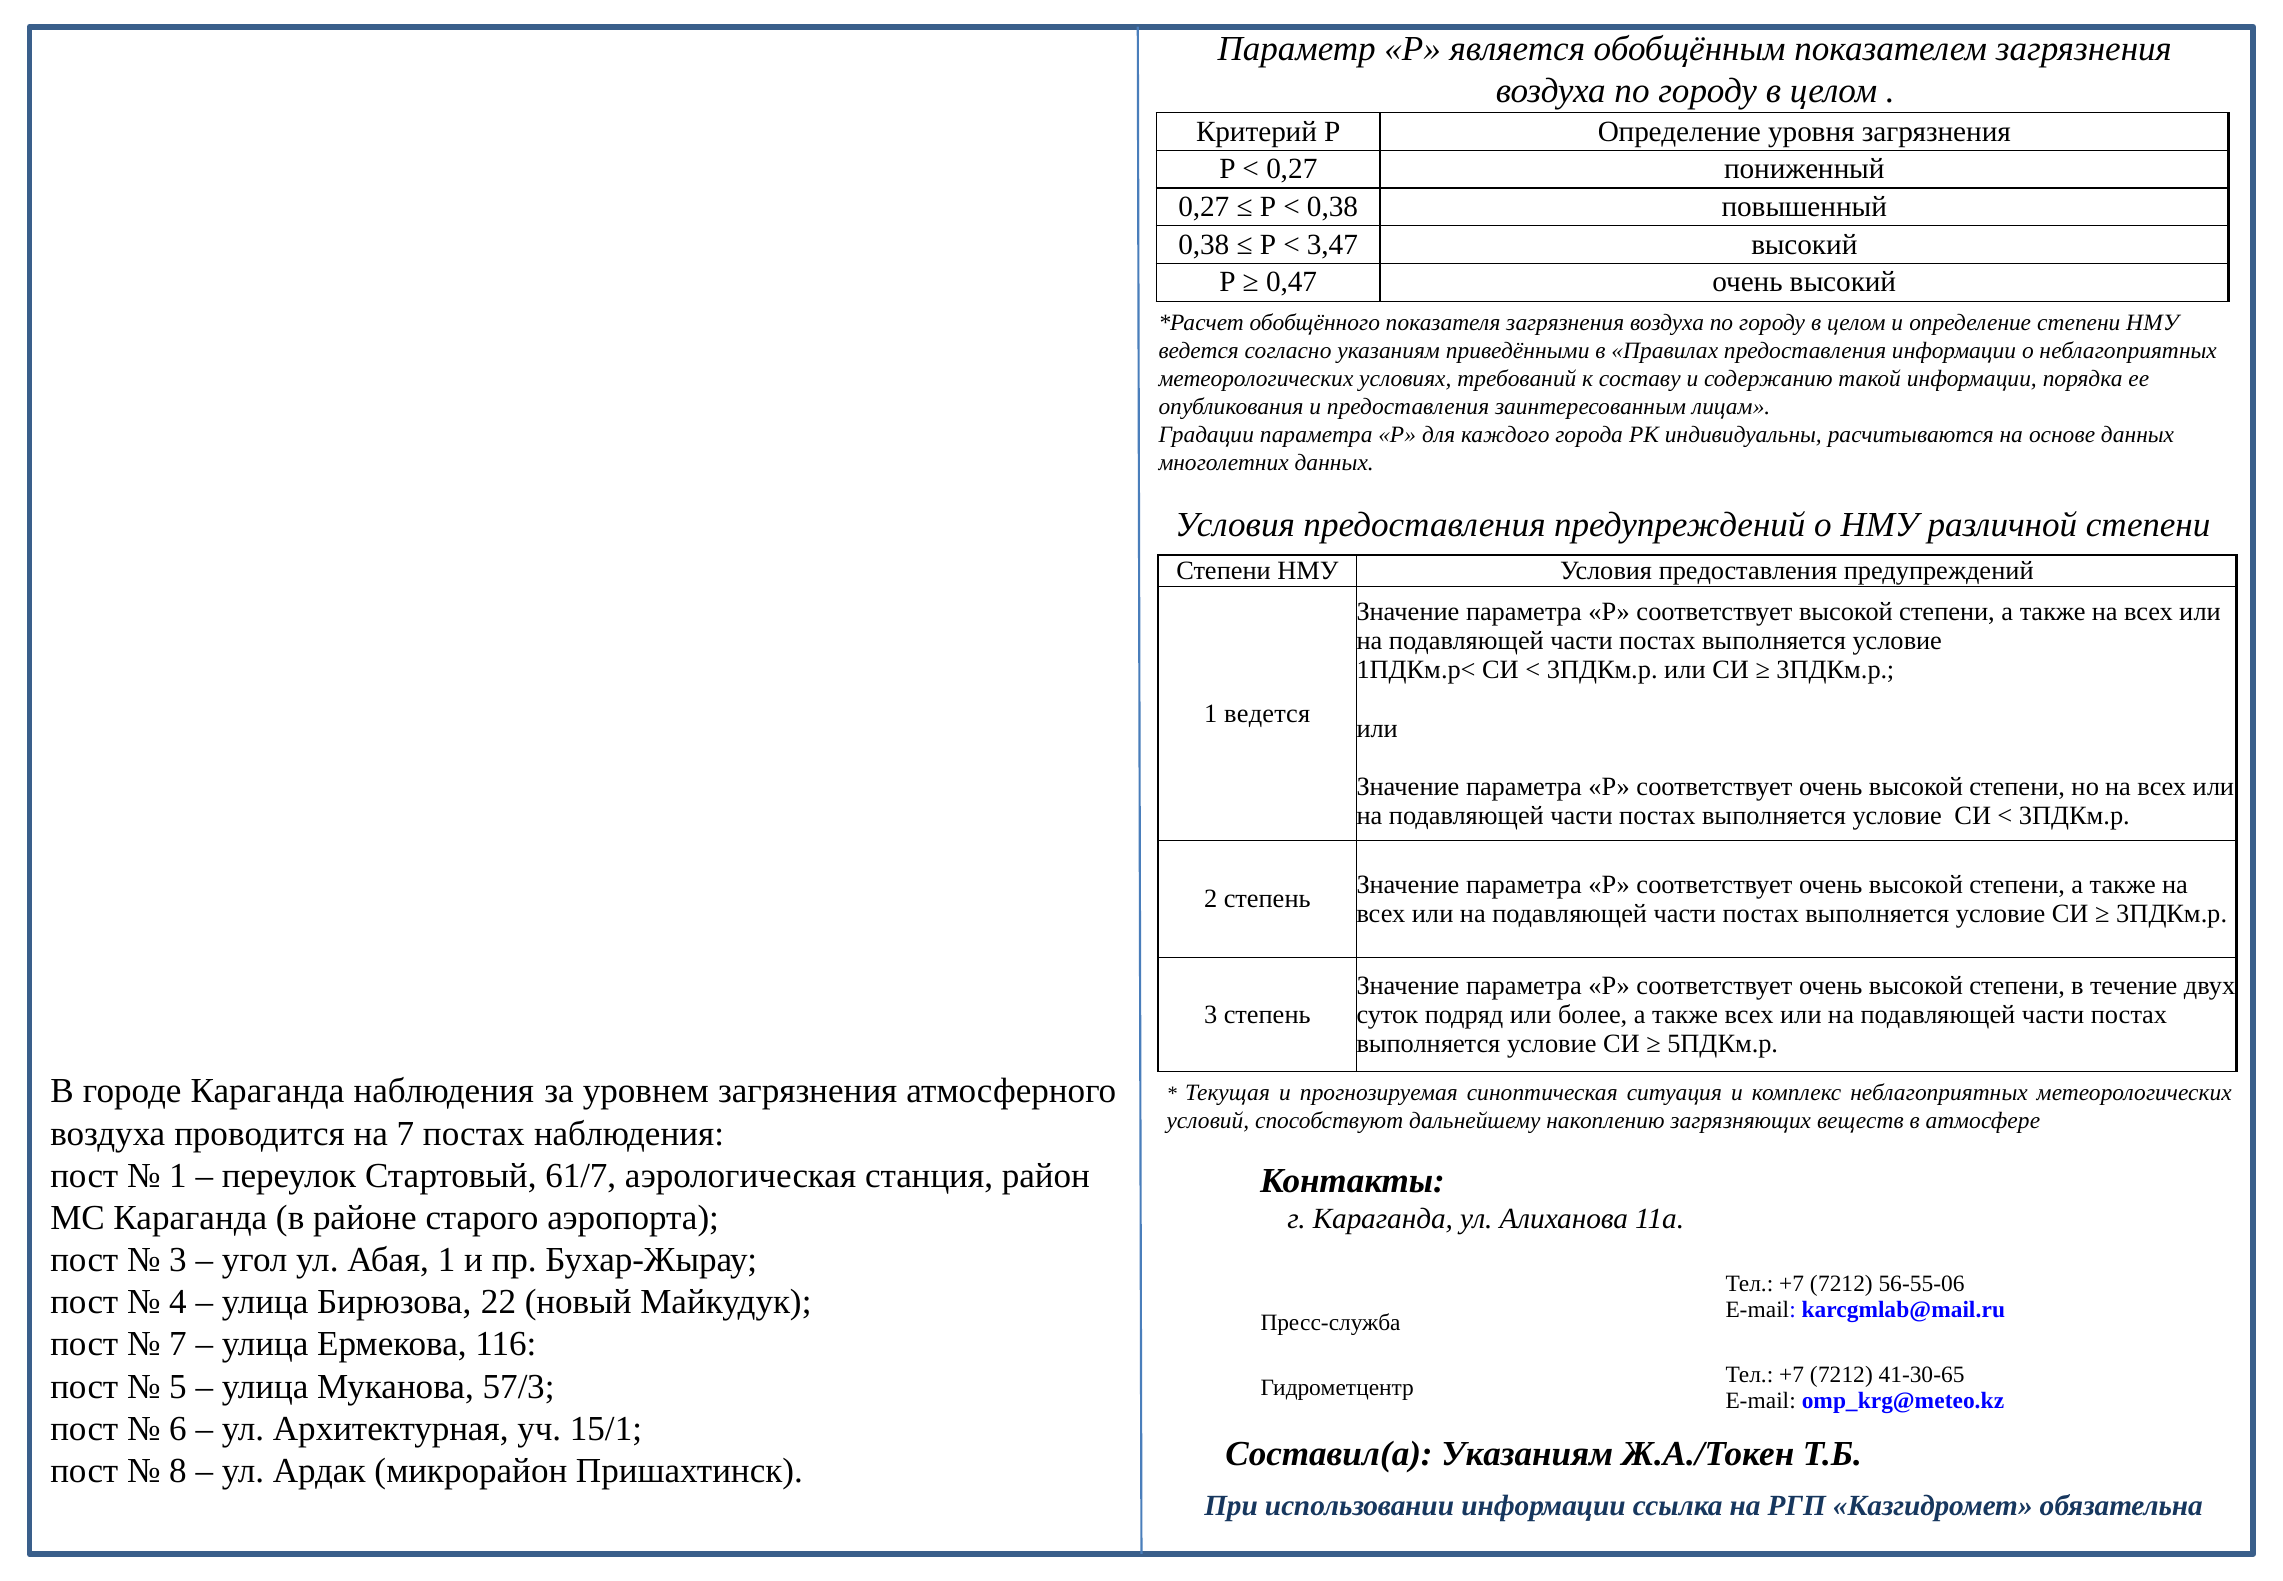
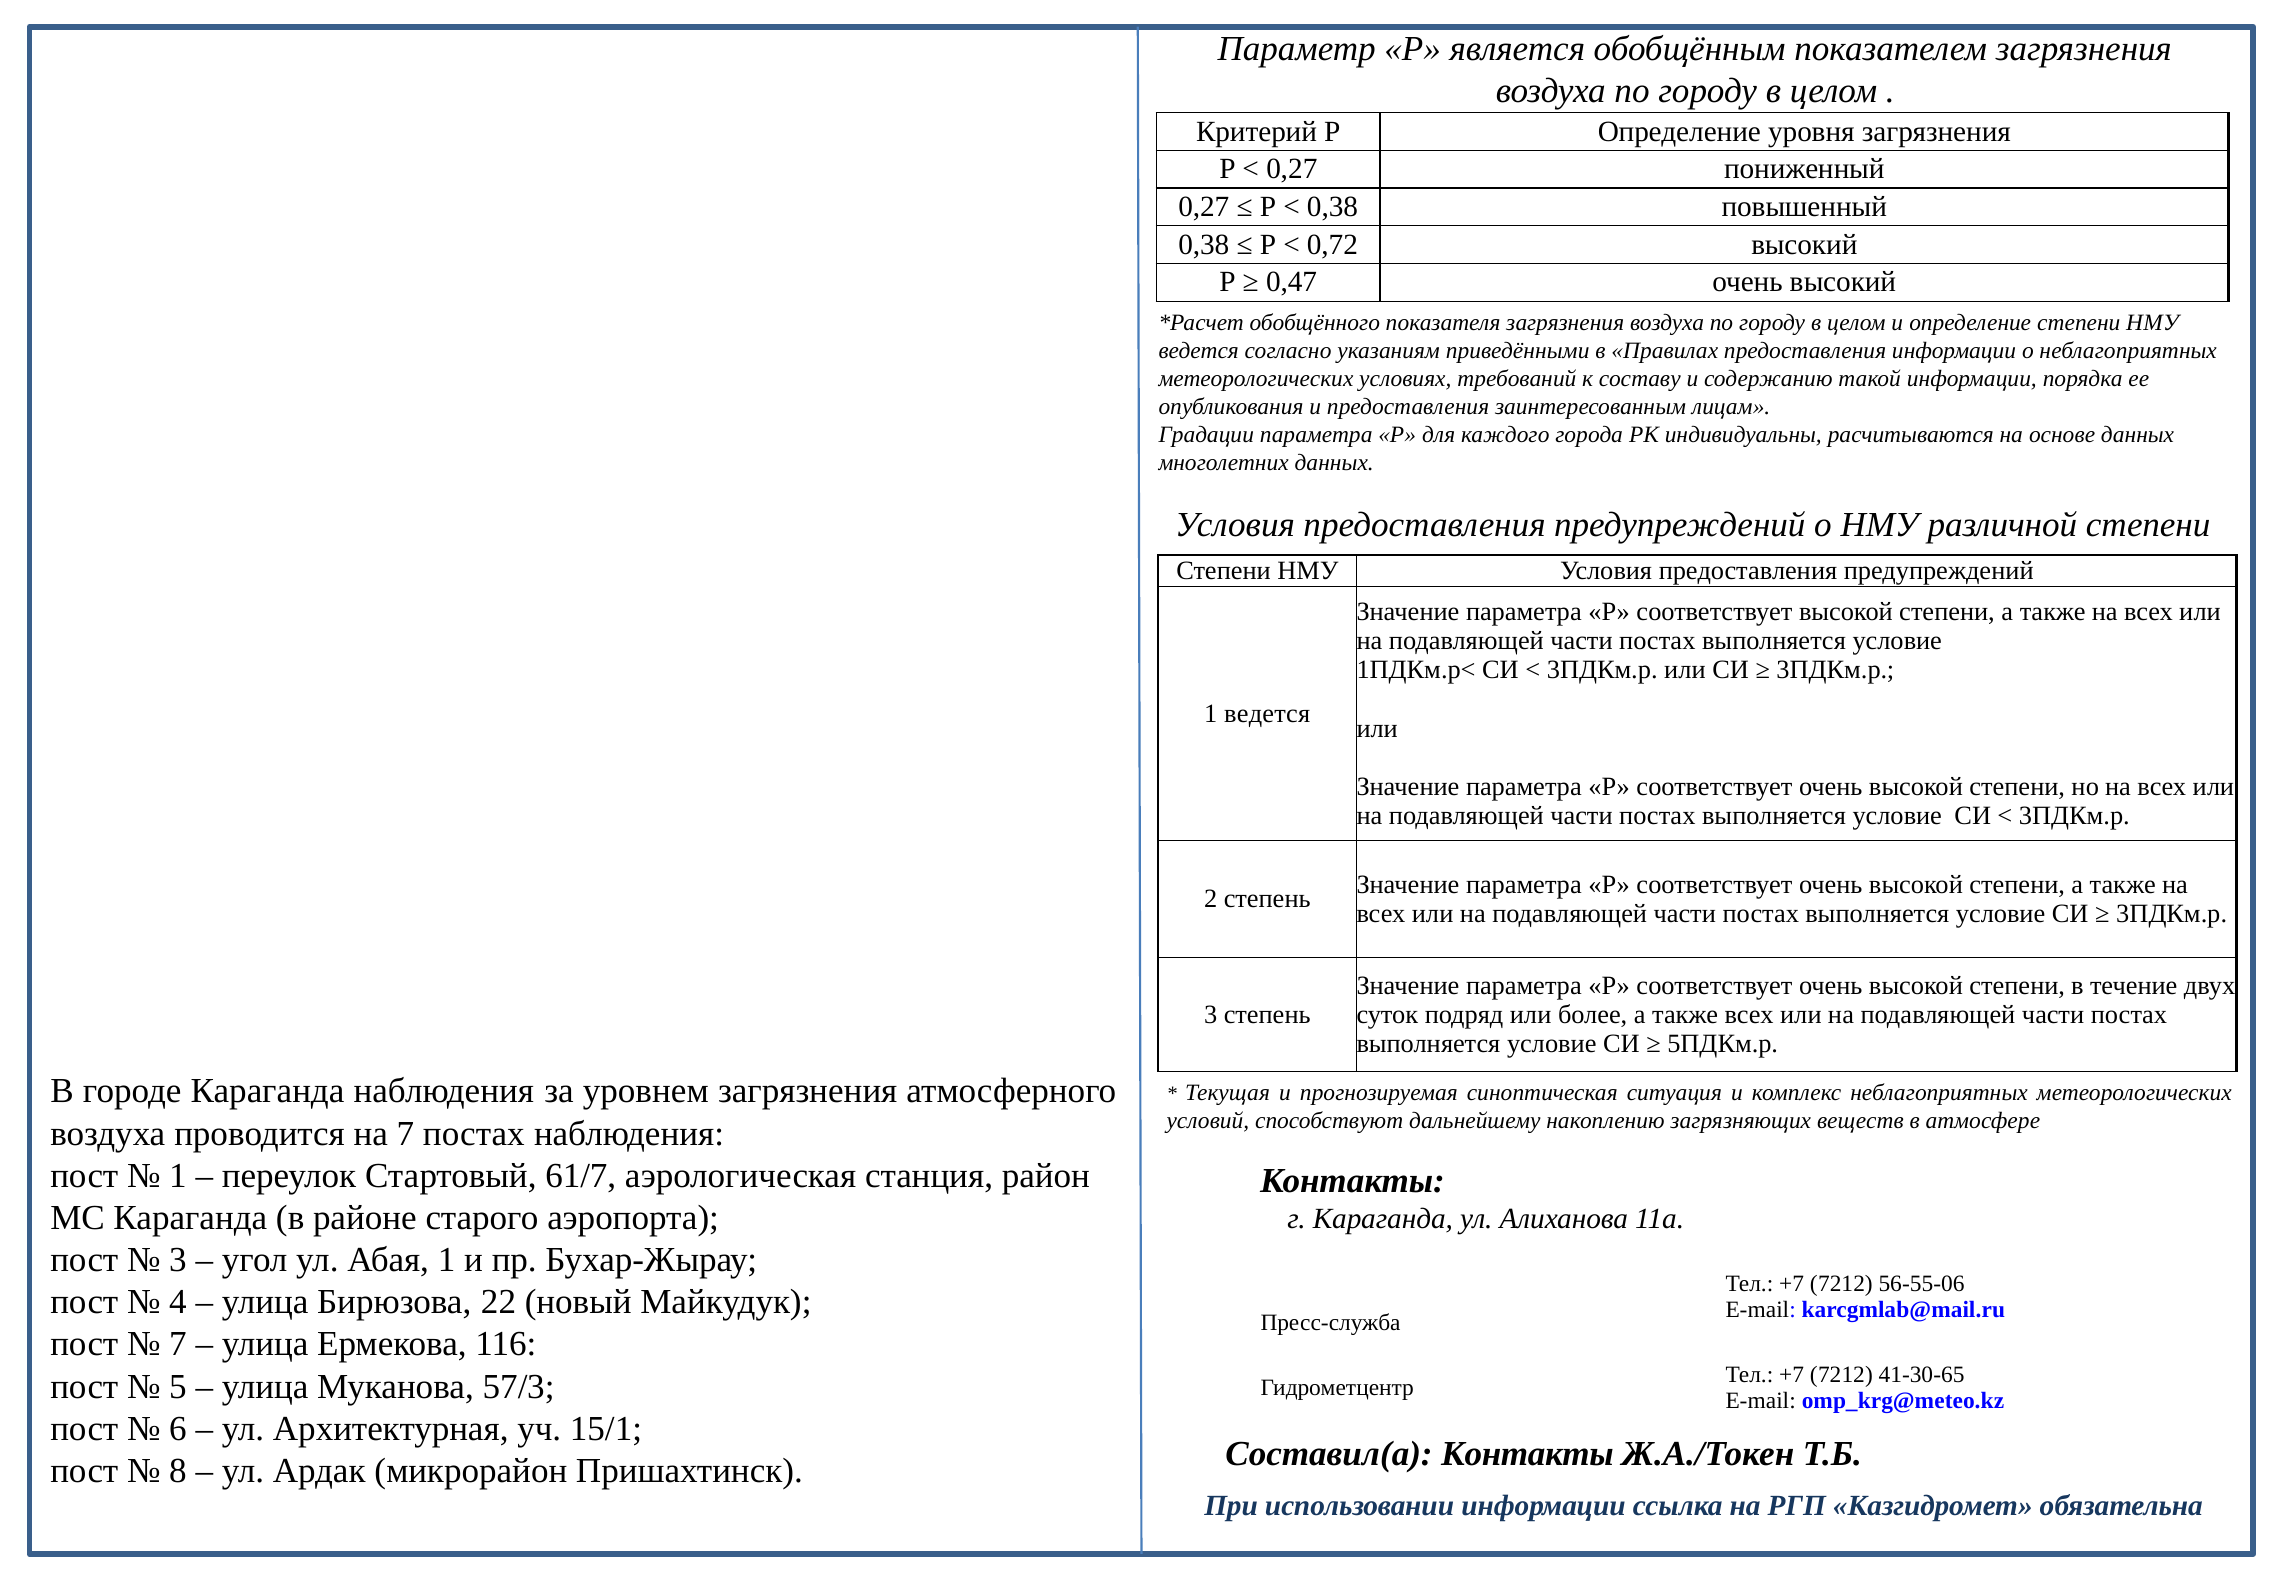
3,47: 3,47 -> 0,72
Составил(а Указаниям: Указаниям -> Контакты
